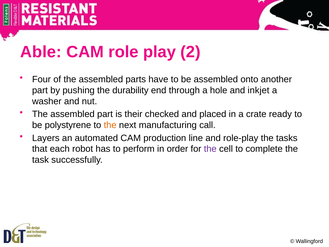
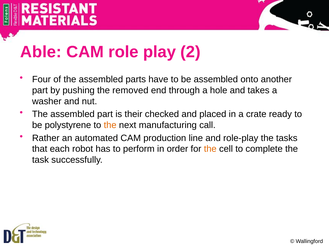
durability: durability -> removed
inkjet: inkjet -> takes
Layers: Layers -> Rather
the at (210, 149) colour: purple -> orange
